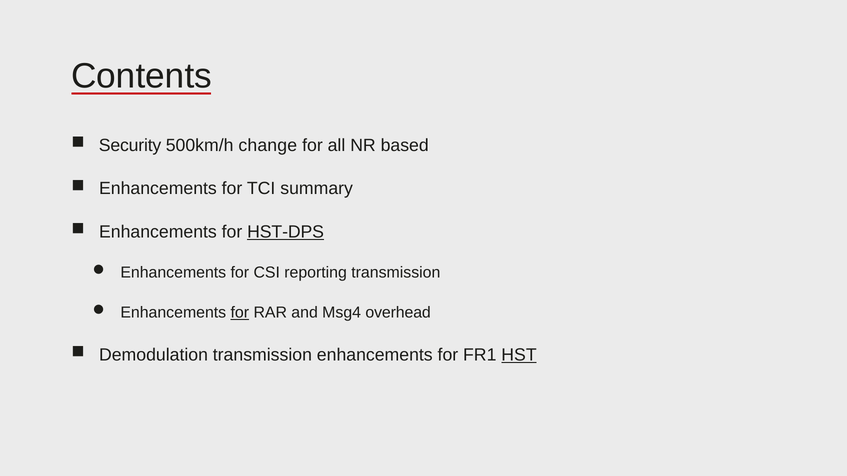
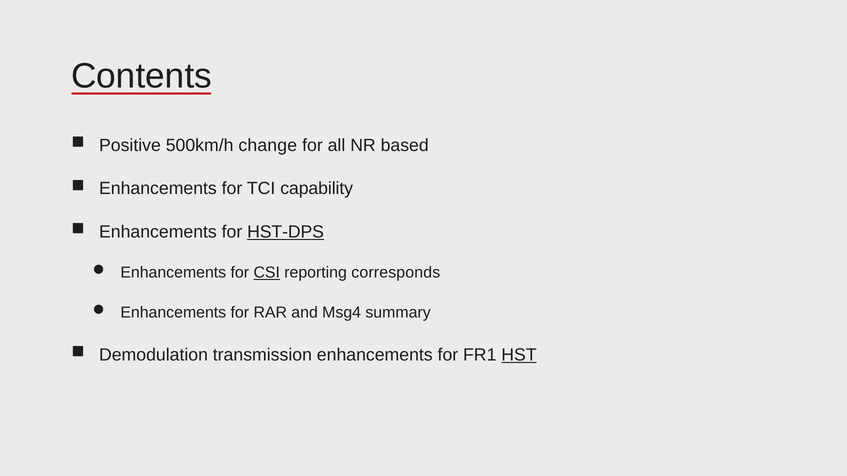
Security: Security -> Positive
summary: summary -> capability
CSI underline: none -> present
reporting transmission: transmission -> corresponds
for at (240, 313) underline: present -> none
overhead: overhead -> summary
